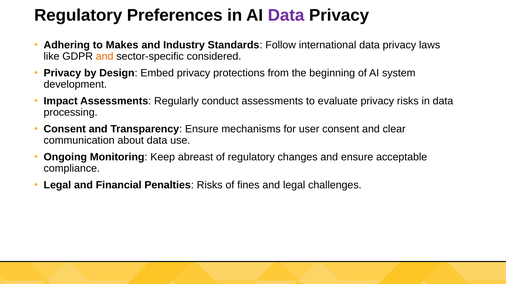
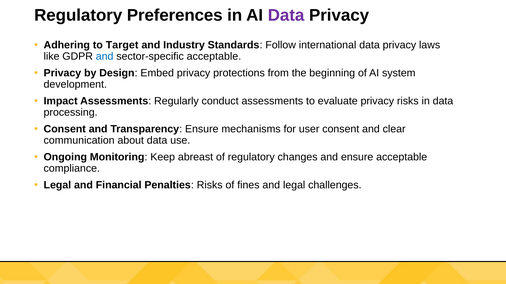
Makes: Makes -> Target
and at (105, 57) colour: orange -> blue
sector-specific considered: considered -> acceptable
